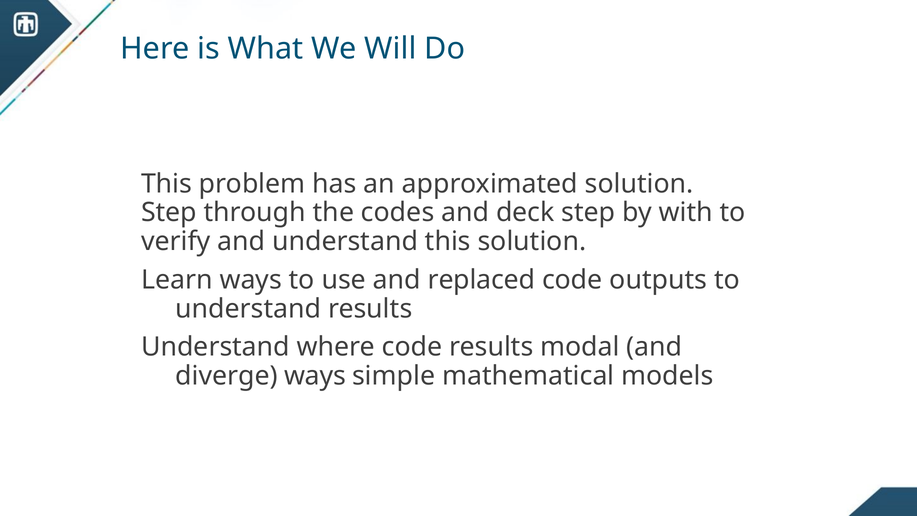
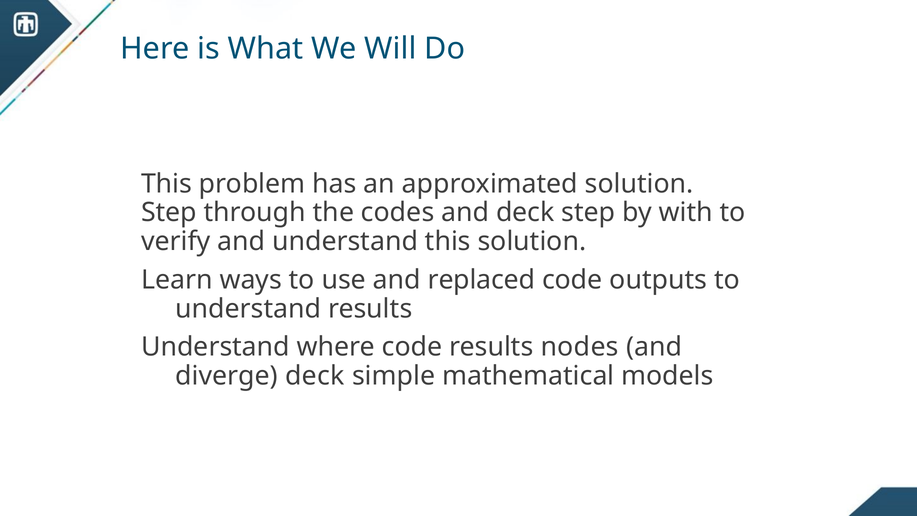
modal: modal -> nodes
diverge ways: ways -> deck
